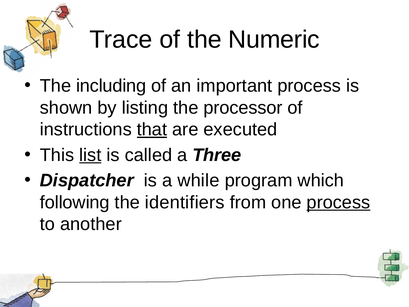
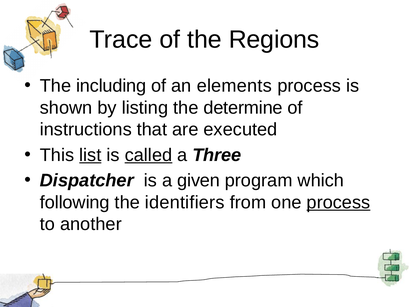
Numeric: Numeric -> Regions
important: important -> elements
processor: processor -> determine
that underline: present -> none
called underline: none -> present
while: while -> given
